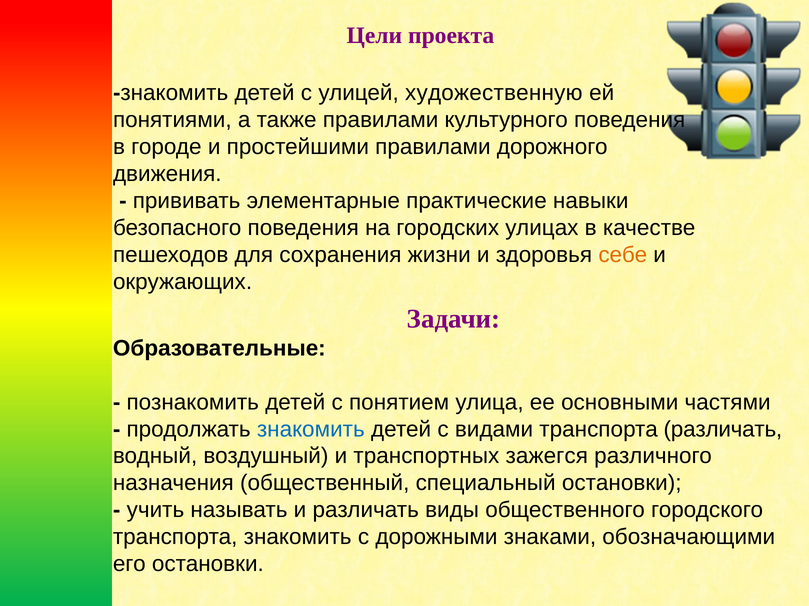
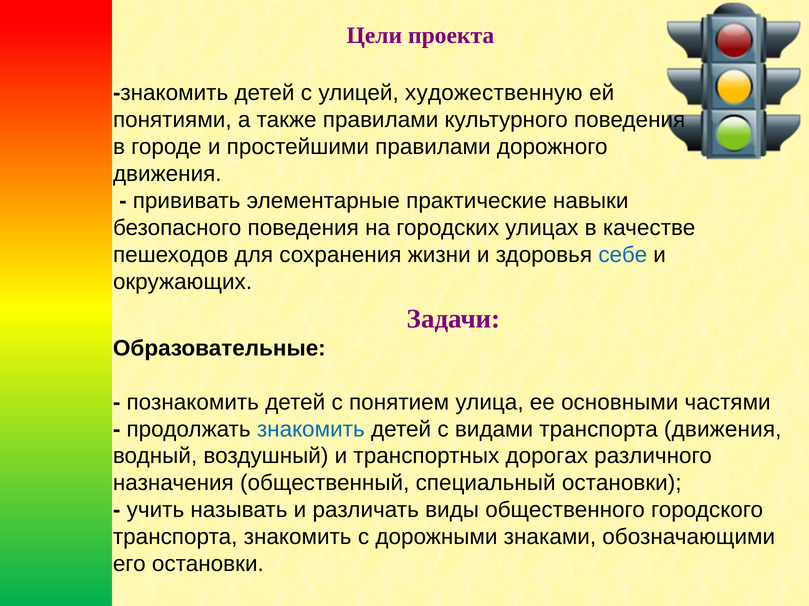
себе colour: orange -> blue
транспорта различать: различать -> движения
зажегся: зажегся -> дорогах
